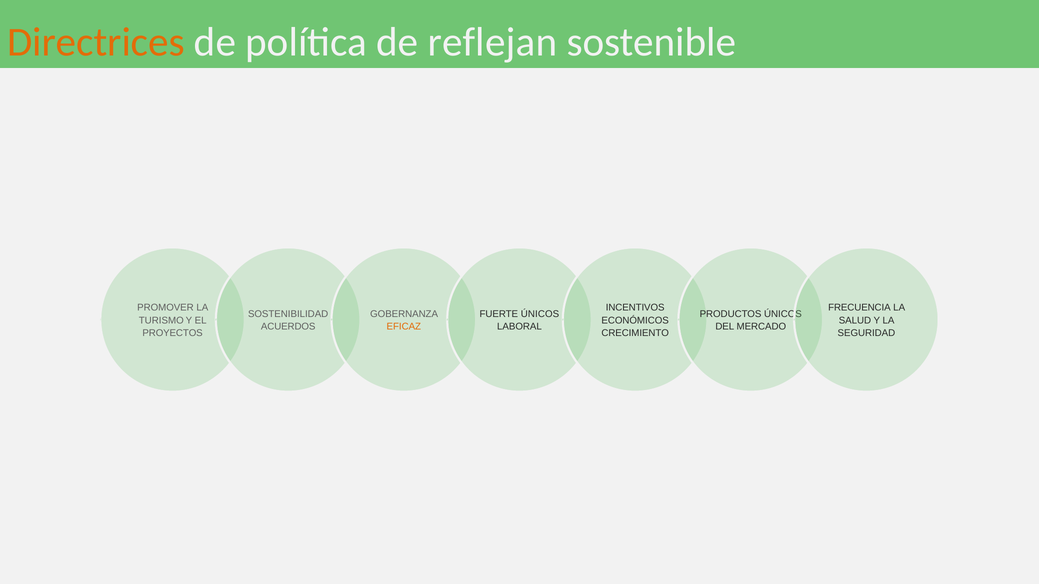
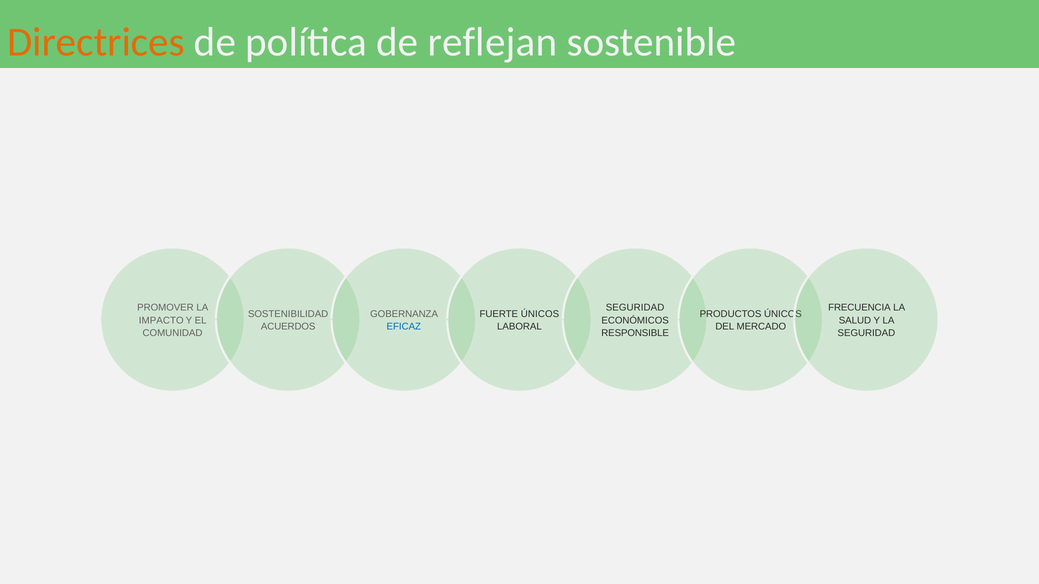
INCENTIVOS at (635, 308): INCENTIVOS -> SEGURIDAD
TURISMO: TURISMO -> IMPACTO
EFICAZ colour: orange -> blue
PROYECTOS: PROYECTOS -> COMUNIDAD
CRECIMIENTO: CRECIMIENTO -> RESPONSIBLE
